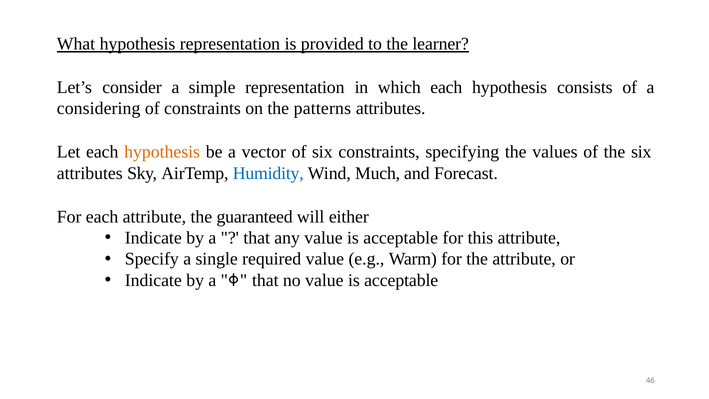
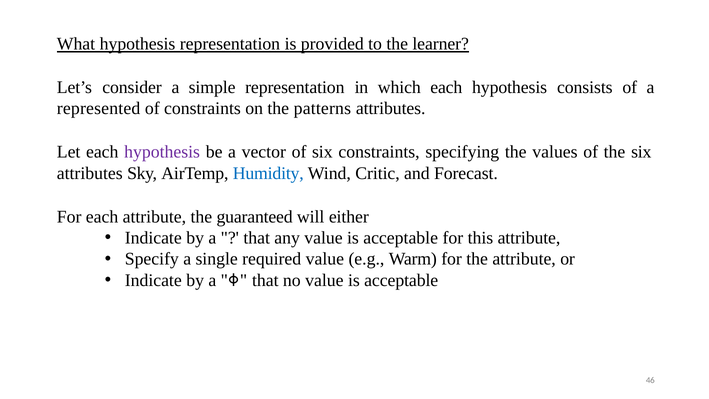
considering: considering -> represented
hypothesis at (162, 152) colour: orange -> purple
Much: Much -> Critic
